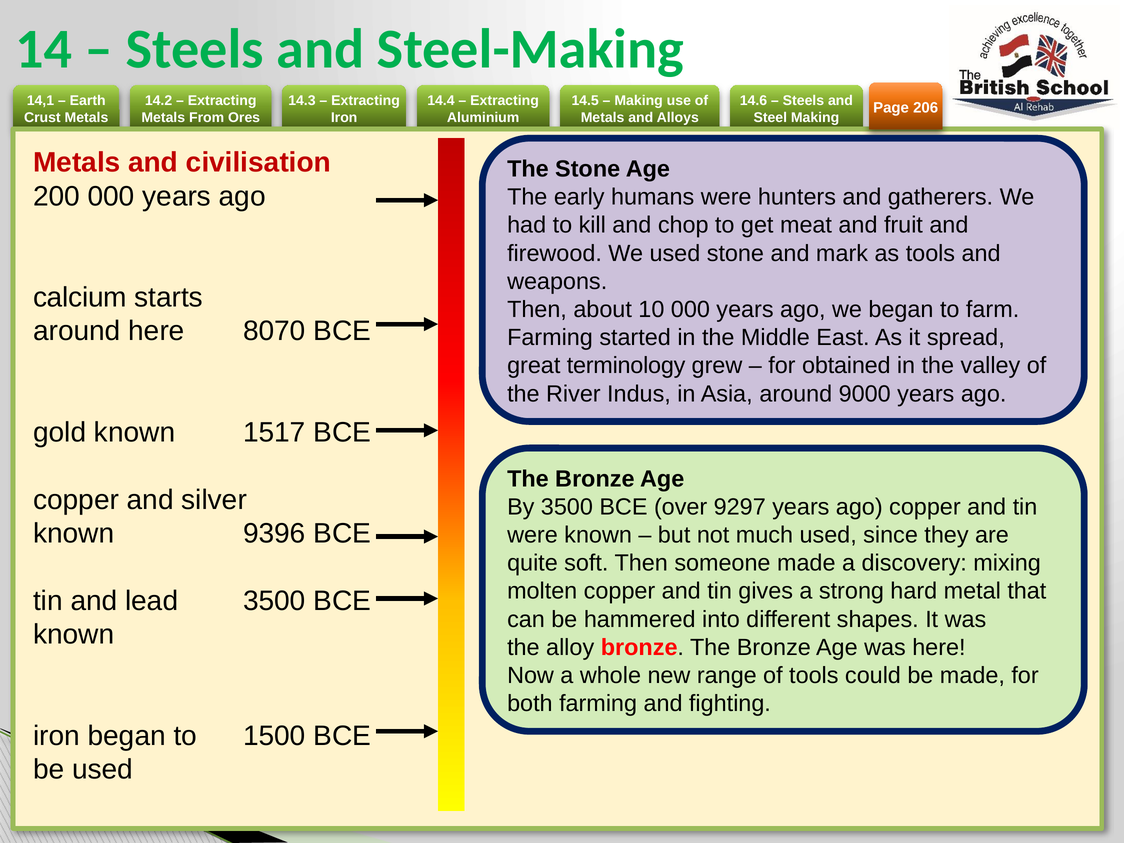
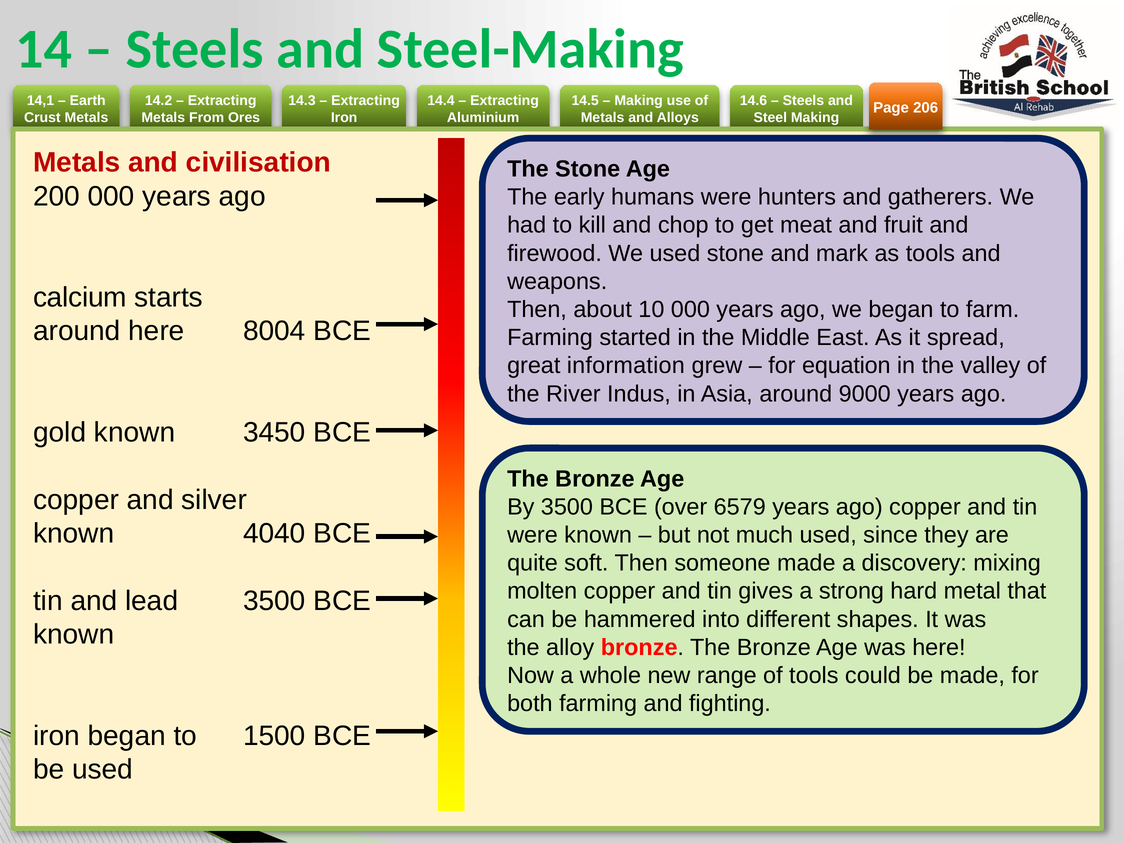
8070: 8070 -> 8004
terminology: terminology -> information
obtained: obtained -> equation
1517: 1517 -> 3450
9297: 9297 -> 6579
9396: 9396 -> 4040
